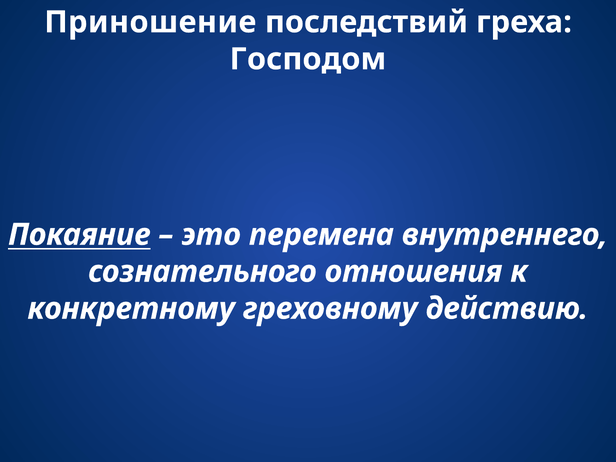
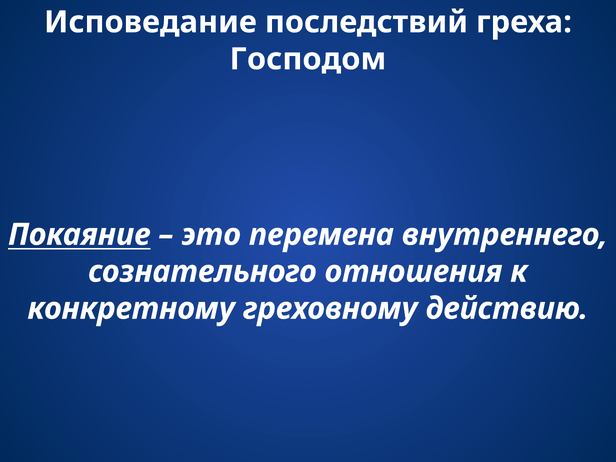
Приношение: Приношение -> Исповедание
